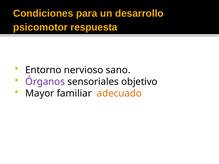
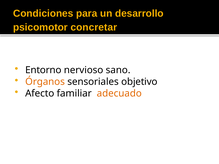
respuesta: respuesta -> concretar
Órganos colour: purple -> orange
Mayor: Mayor -> Afecto
